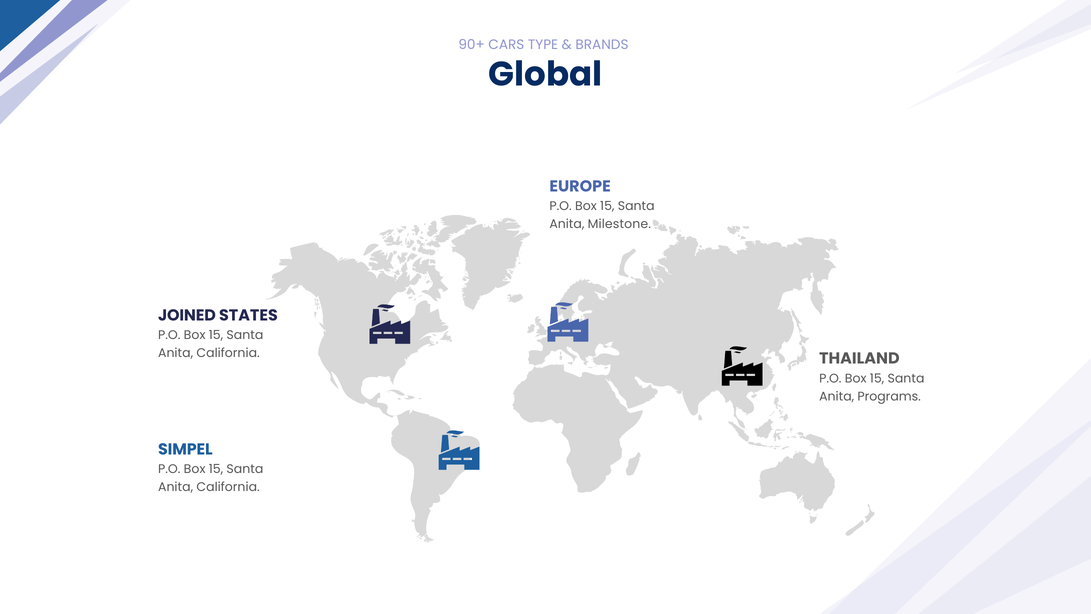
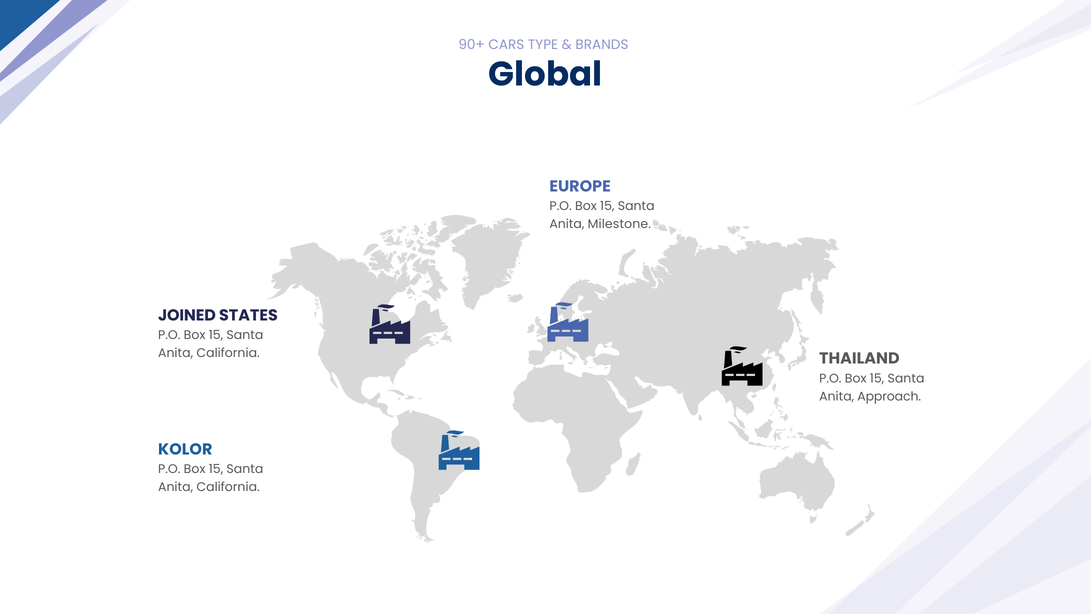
Programs: Programs -> Approach
SIMPEL: SIMPEL -> KOLOR
